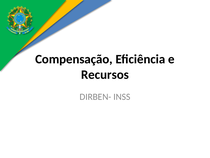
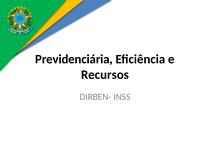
Compensação: Compensação -> Previdenciária
